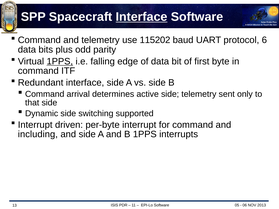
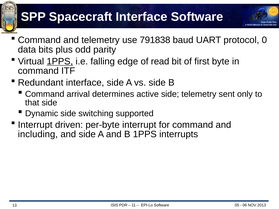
Interface at (142, 17) underline: present -> none
115202: 115202 -> 791838
6: 6 -> 0
of data: data -> read
